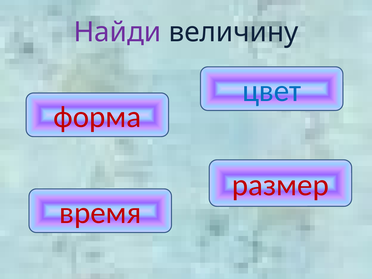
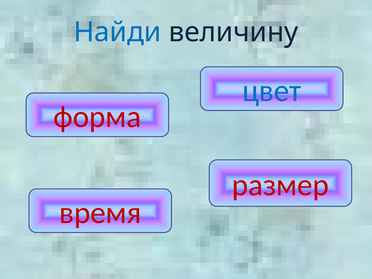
Найди colour: purple -> blue
